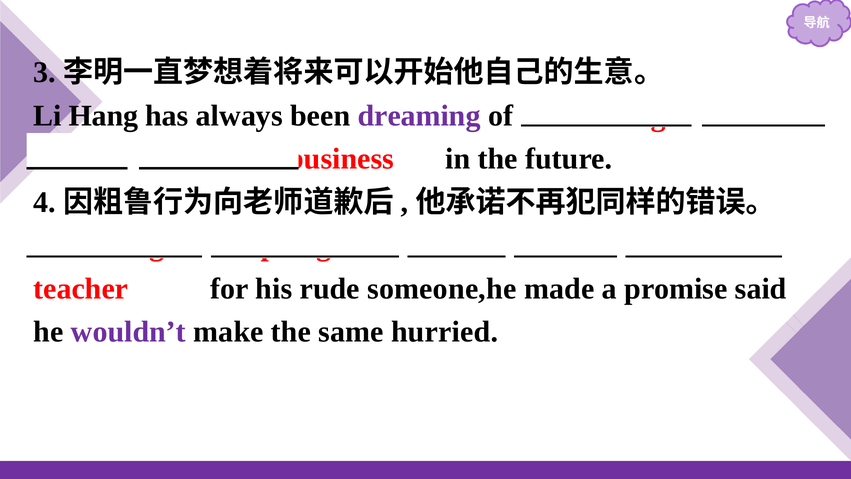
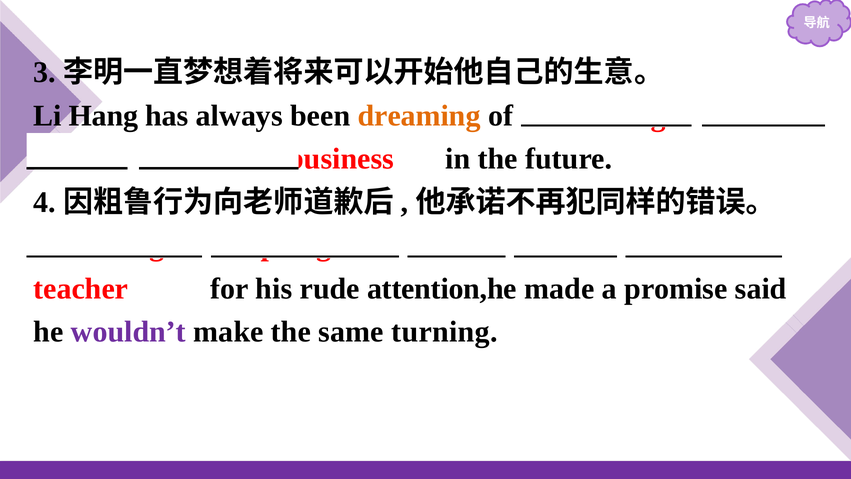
dreaming colour: purple -> orange
someone,he: someone,he -> attention,he
hurried: hurried -> turning
